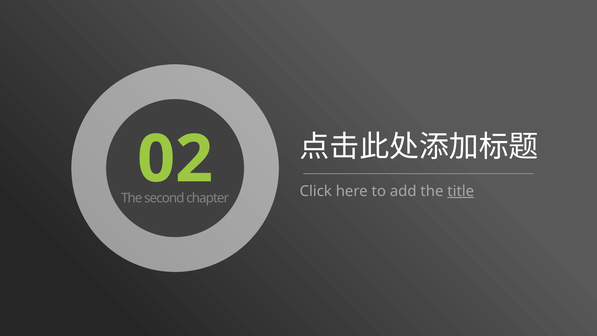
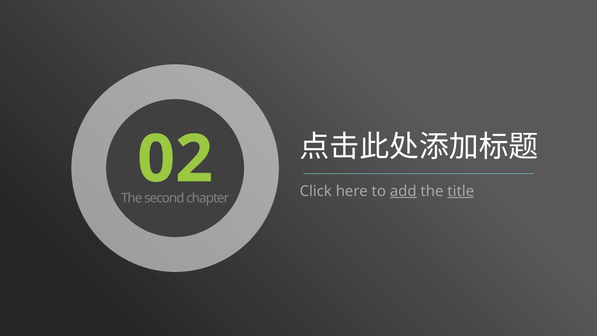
add underline: none -> present
